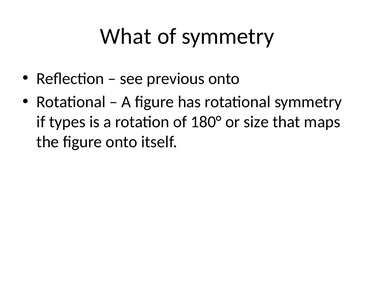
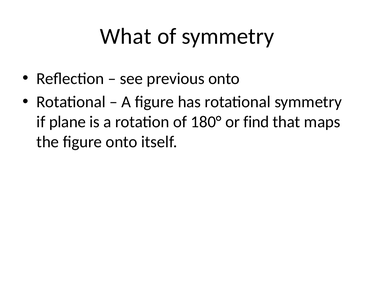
types: types -> plane
size: size -> find
